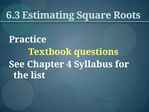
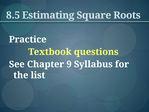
6.3: 6.3 -> 8.5
4: 4 -> 9
